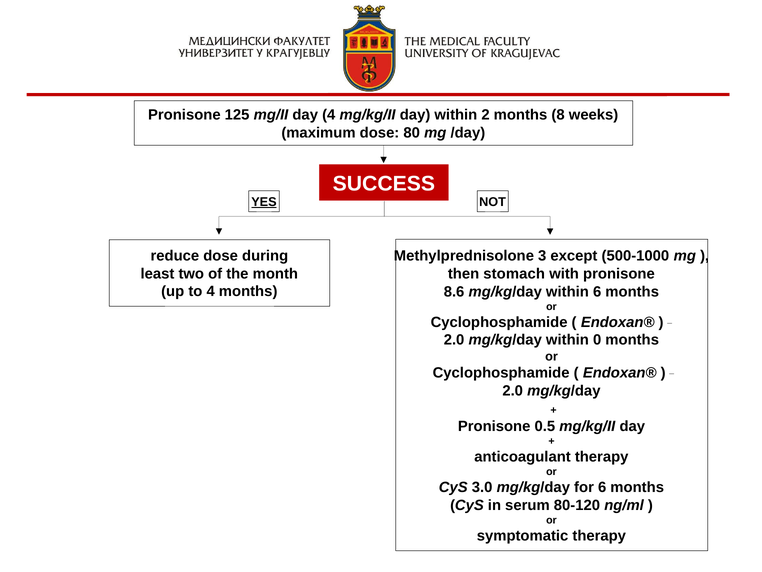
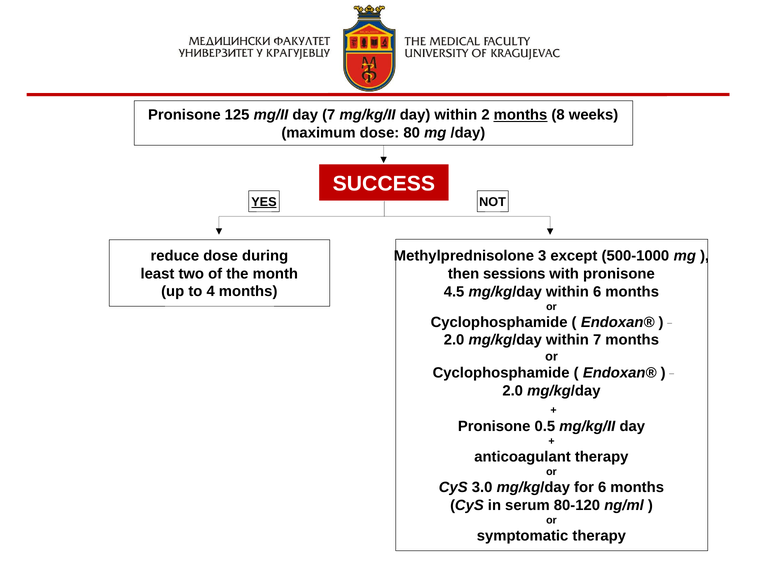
day 4: 4 -> 7
months at (521, 115) underline: none -> present
stomach: stomach -> sessions
8.6: 8.6 -> 4.5
within 0: 0 -> 7
